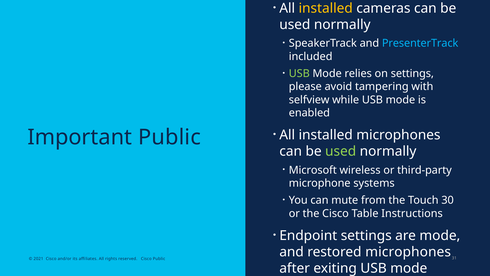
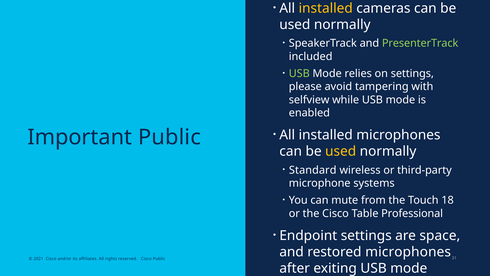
PresenterTrack colour: light blue -> light green
used at (341, 151) colour: light green -> yellow
Microsoft: Microsoft -> Standard
30: 30 -> 18
Instructions: Instructions -> Professional
are mode: mode -> space
